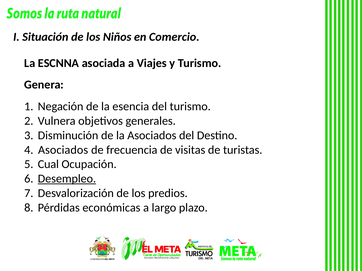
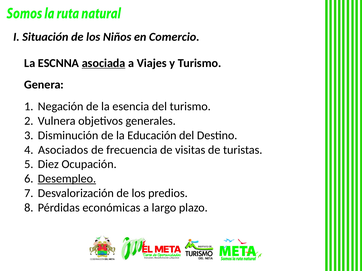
asociada underline: none -> present
la Asociados: Asociados -> Educación
Cual: Cual -> Diez
